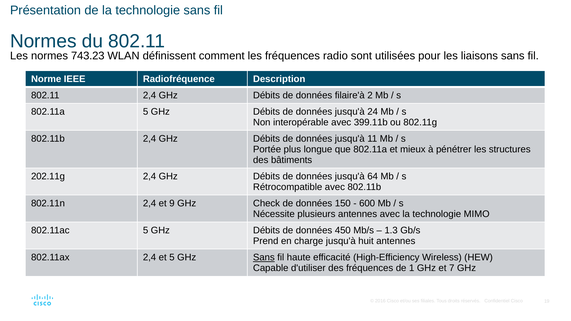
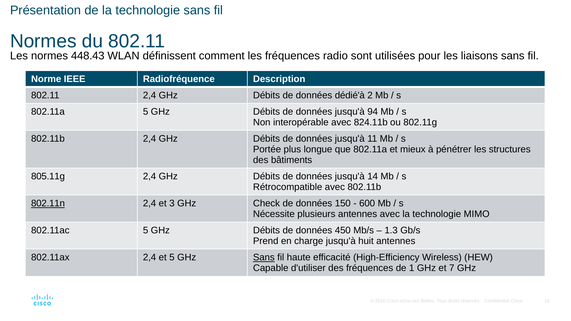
743.23: 743.23 -> 448.43
filaire'à: filaire'à -> dédié'à
24: 24 -> 94
399.11b: 399.11b -> 824.11b
202.11g: 202.11g -> 805.11g
64: 64 -> 14
802.11n underline: none -> present
9: 9 -> 3
